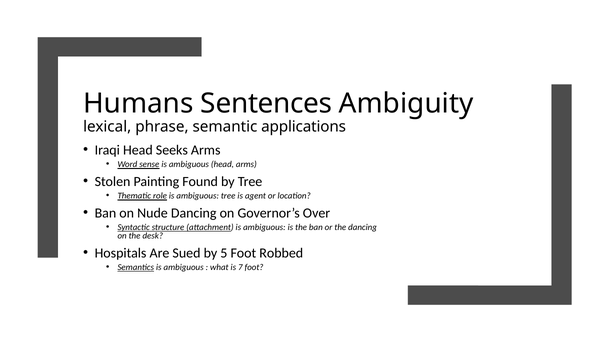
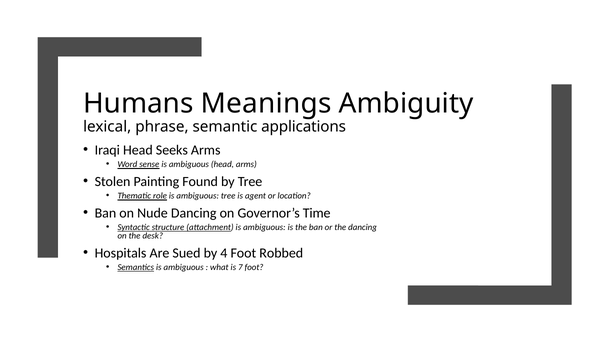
Sentences: Sentences -> Meanings
Over: Over -> Time
5: 5 -> 4
